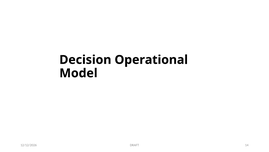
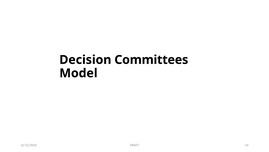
Operational: Operational -> Committees
